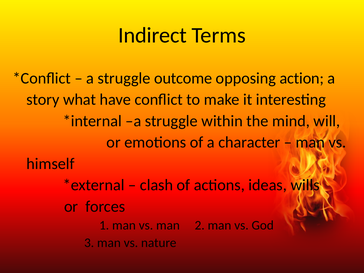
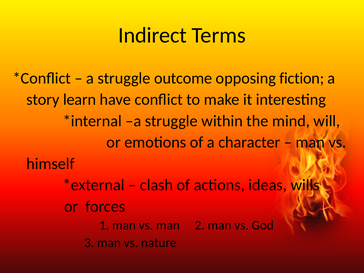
action: action -> fiction
what: what -> learn
